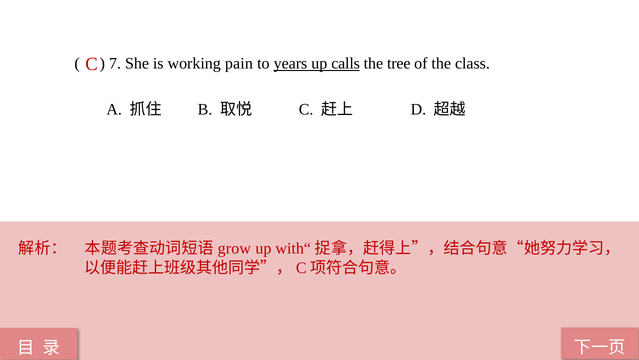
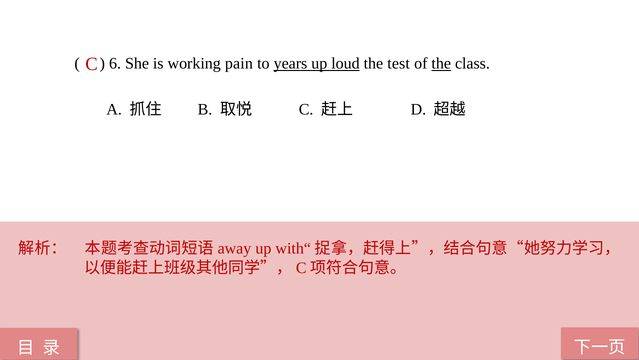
7: 7 -> 6
calls: calls -> loud
tree: tree -> test
the at (441, 63) underline: none -> present
grow: grow -> away
